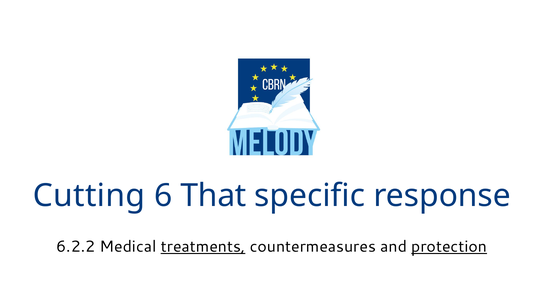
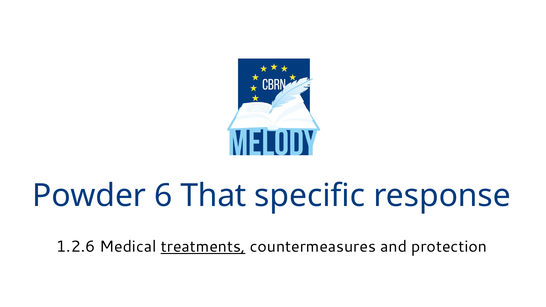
Cutting: Cutting -> Powder
6.2.2: 6.2.2 -> 1.2.6
protection underline: present -> none
